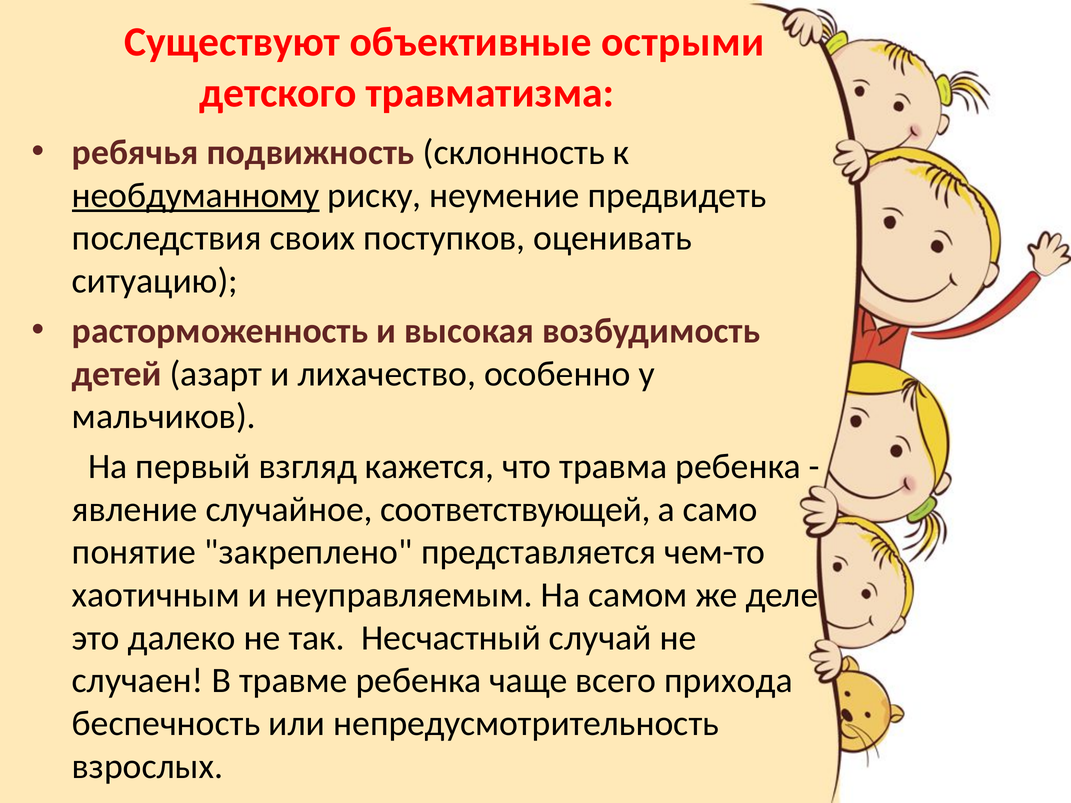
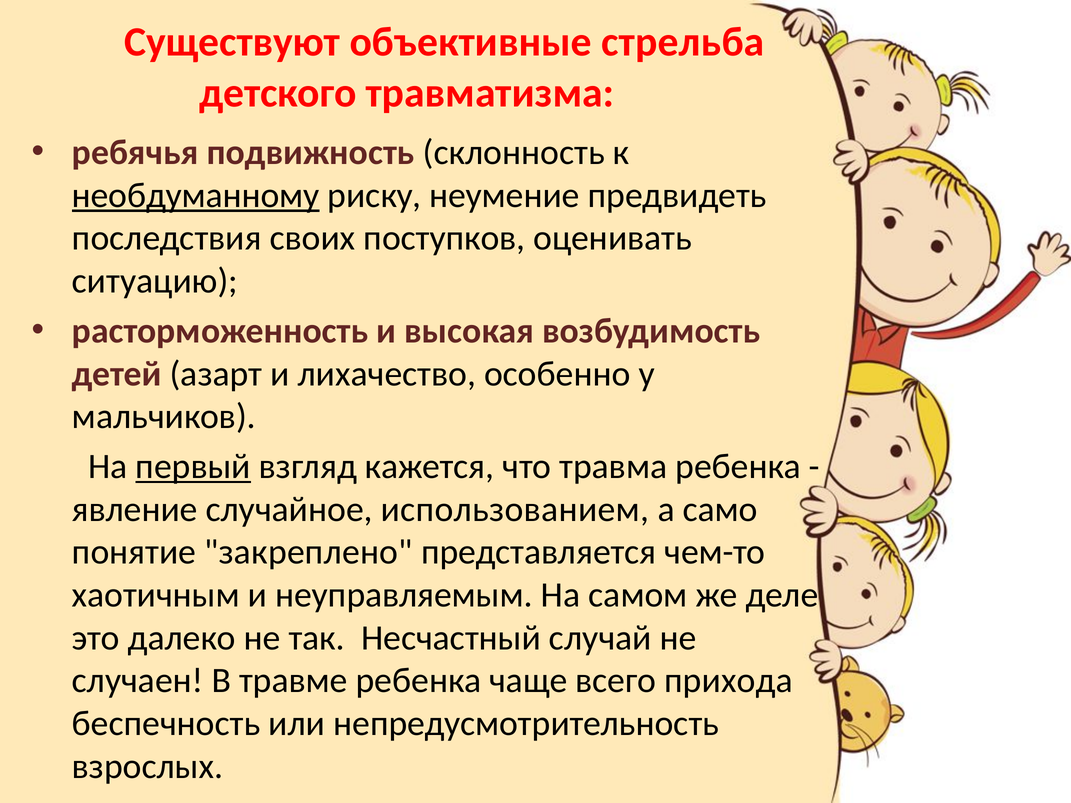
острыми: острыми -> стрельба
первый underline: none -> present
соответствующей: соответствующей -> использованием
